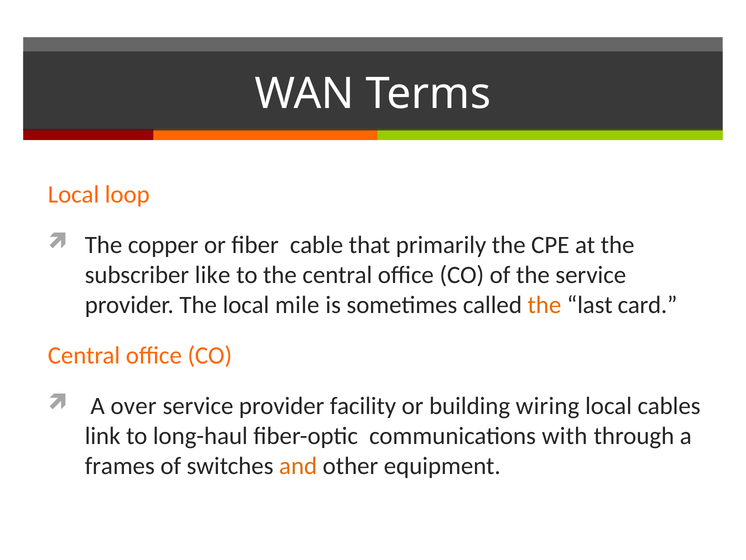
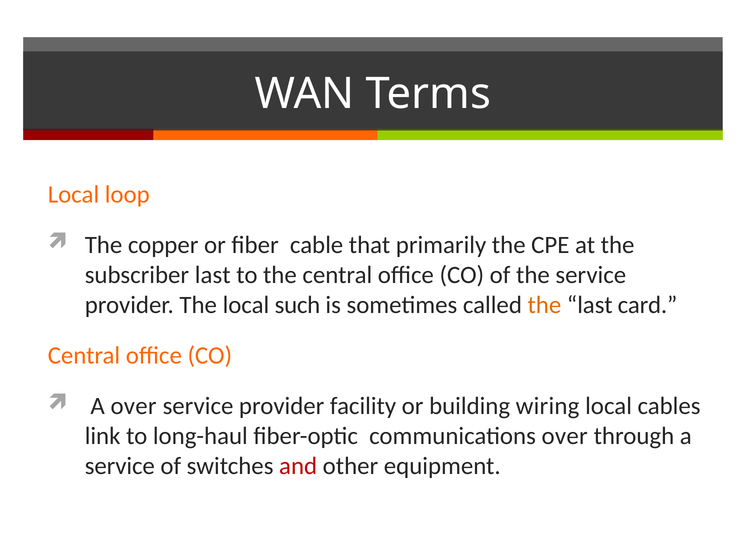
subscriber like: like -> last
mile: mile -> such
communications with: with -> over
frames at (120, 466): frames -> service
and colour: orange -> red
